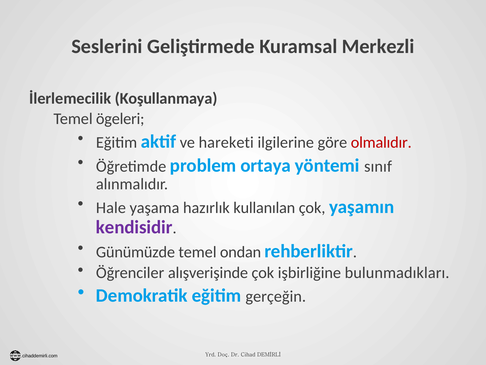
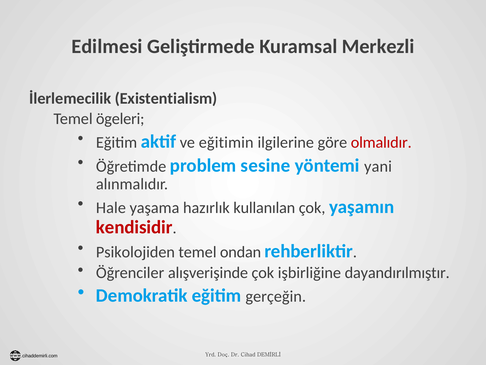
Seslerini: Seslerini -> Edilmesi
Koşullanmaya: Koşullanmaya -> Existentialism
hareketi: hareketi -> eğitimin
ortaya: ortaya -> sesine
sınıf: sınıf -> yani
kendisidir colour: purple -> red
Günümüzde: Günümüzde -> Psikolojiden
bulunmadıkları: bulunmadıkları -> dayandırılmıştır
